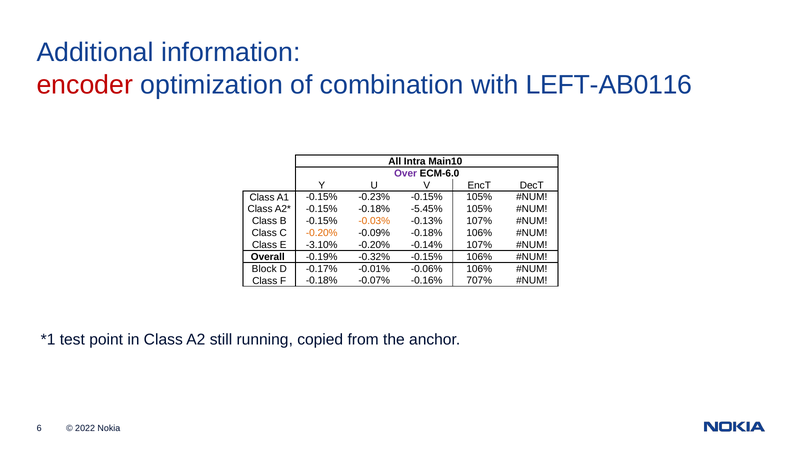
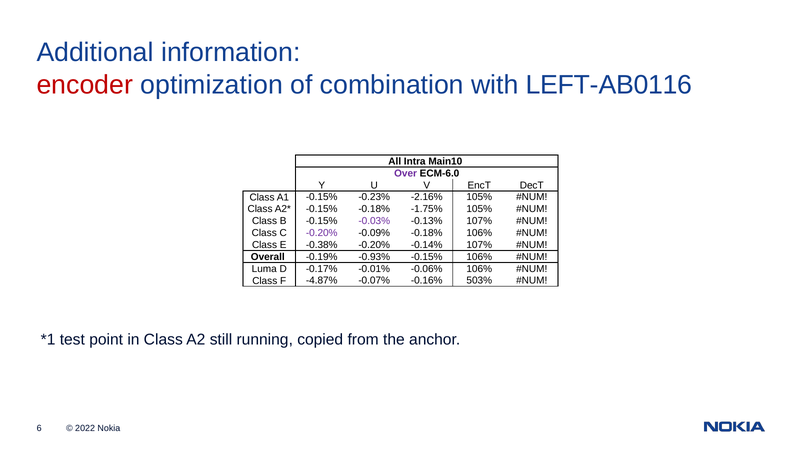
-0.23% -0.15%: -0.15% -> -2.16%
-5.45%: -5.45% -> -1.75%
-0.03% colour: orange -> purple
-0.20% at (322, 233) colour: orange -> purple
-3.10%: -3.10% -> -0.38%
-0.32%: -0.32% -> -0.93%
Block: Block -> Luma
F -0.18%: -0.18% -> -4.87%
707%: 707% -> 503%
